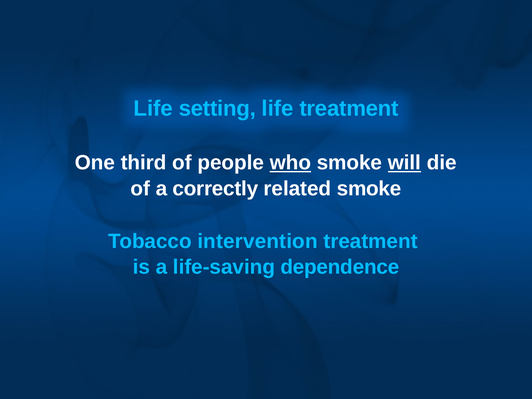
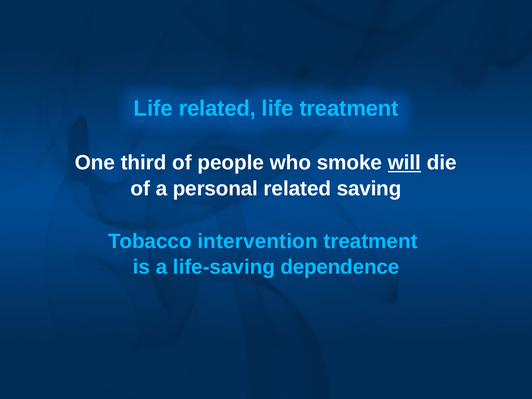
Life setting: setting -> related
who underline: present -> none
correctly: correctly -> personal
related smoke: smoke -> saving
